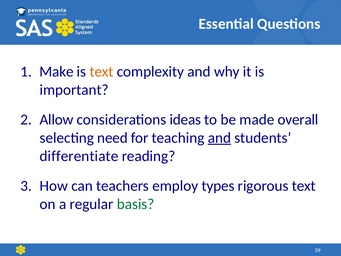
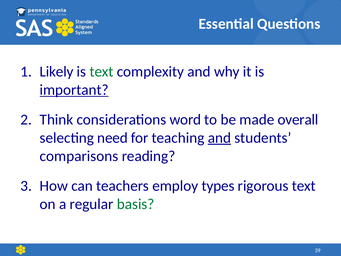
Make: Make -> Likely
text at (102, 72) colour: orange -> green
important underline: none -> present
Allow: Allow -> Think
ideas: ideas -> word
differentiate: differentiate -> comparisons
